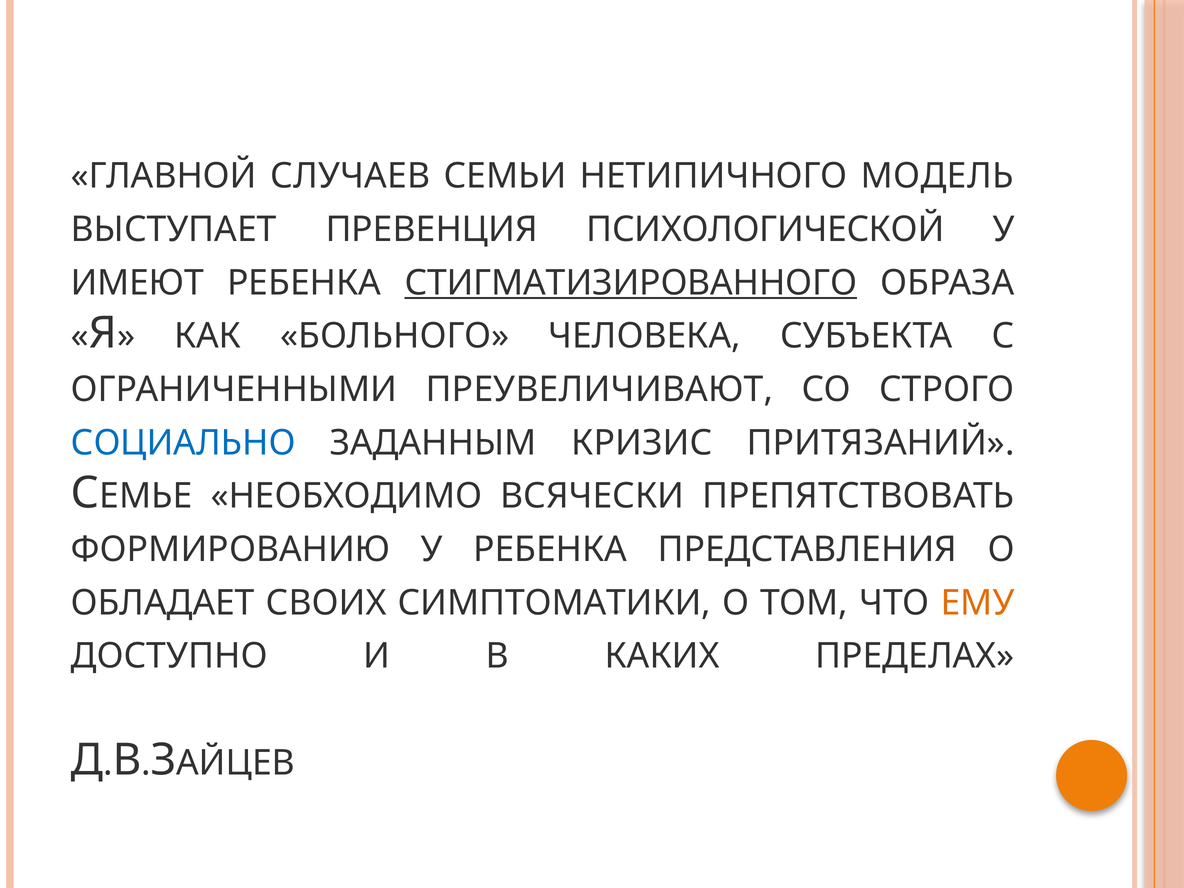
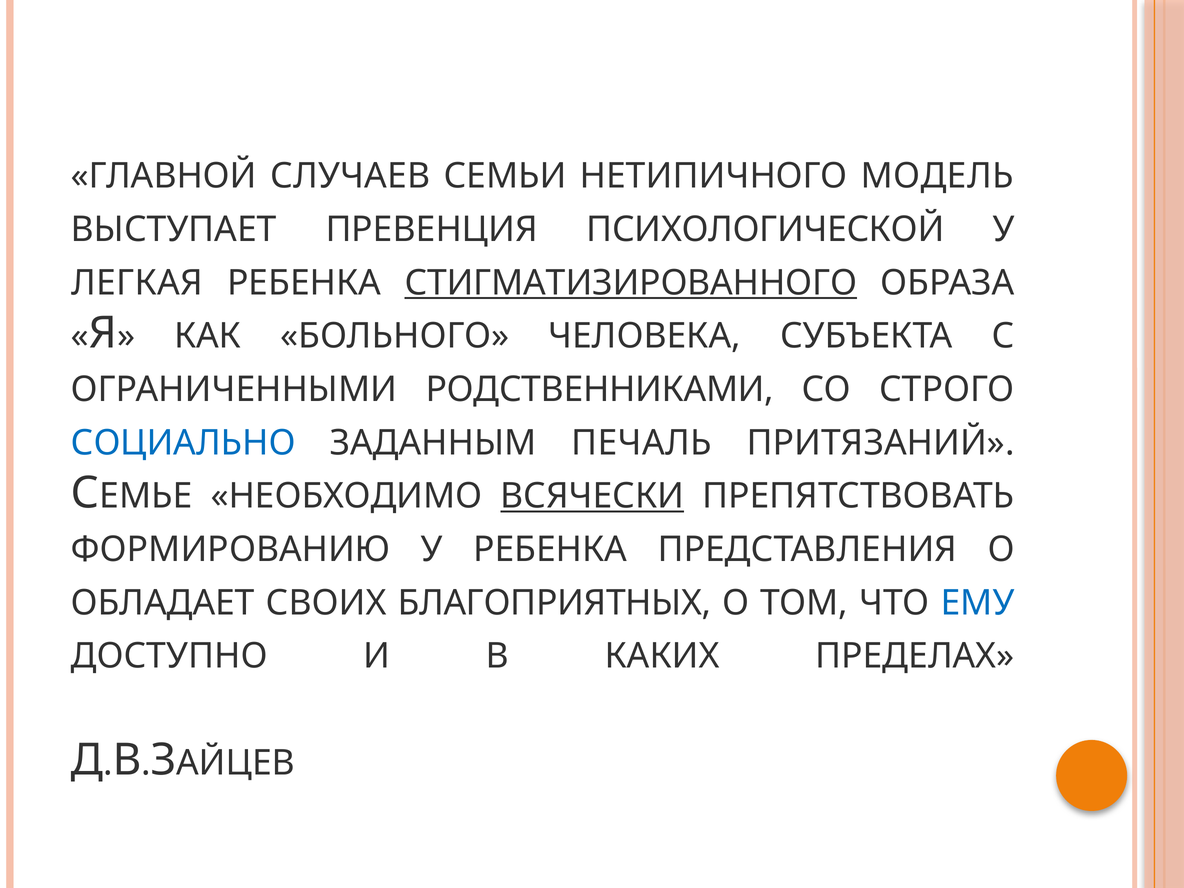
ИМЕЮТ: ИМЕЮТ -> ЛЕГКАЯ
ПРЕУВЕЛИЧИВАЮТ: ПРЕУВЕЛИЧИВАЮТ -> РОДСТВЕННИКАМИ
КРИЗИС: КРИЗИС -> ПЕЧАЛЬ
ВСЯЧЕСКИ underline: none -> present
СИМПТОМАТИКИ: СИМПТОМАТИКИ -> БЛАГОПРИЯТНЫХ
ЕМУ colour: orange -> blue
